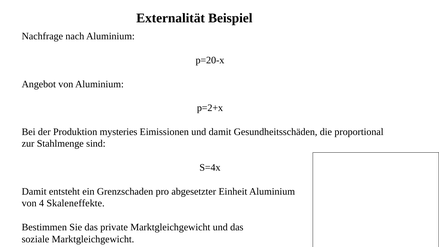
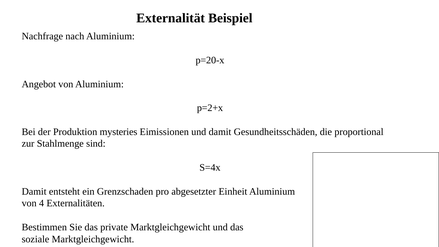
Skaleneffekte: Skaleneffekte -> Externalitäten
